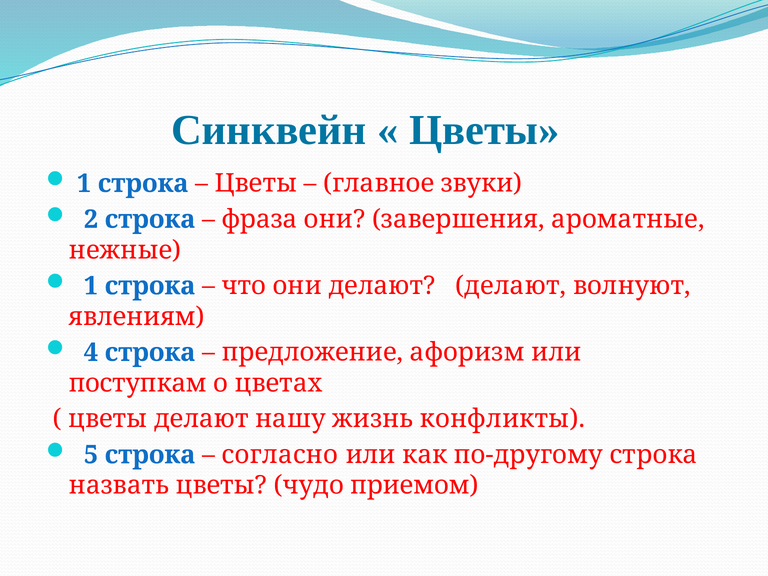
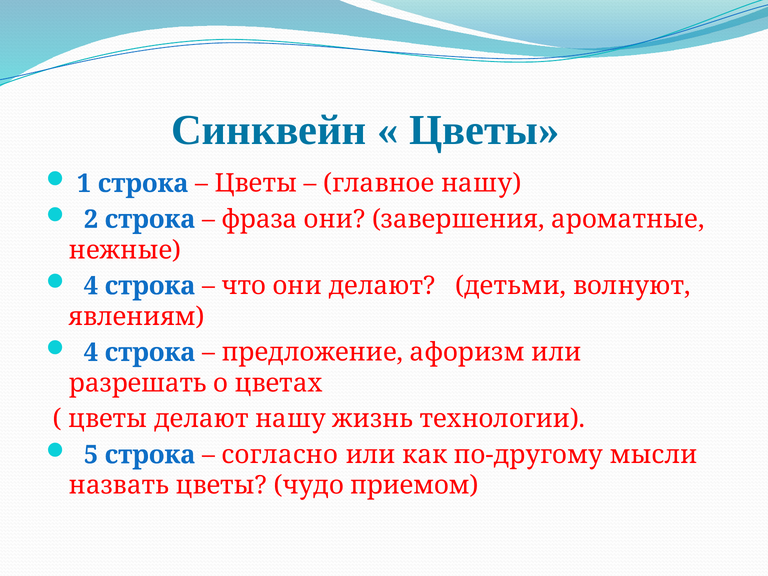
главное звуки: звуки -> нашу
1 at (91, 286): 1 -> 4
делают делают: делают -> детьми
поступкам: поступкам -> разрешать
конфликты: конфликты -> технологии
по-другому строка: строка -> мысли
